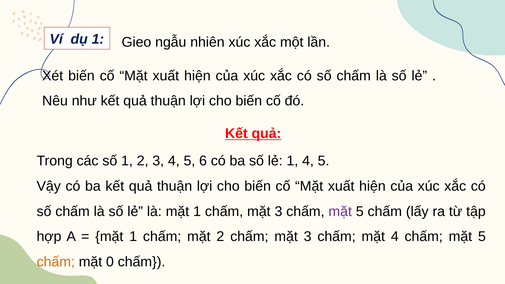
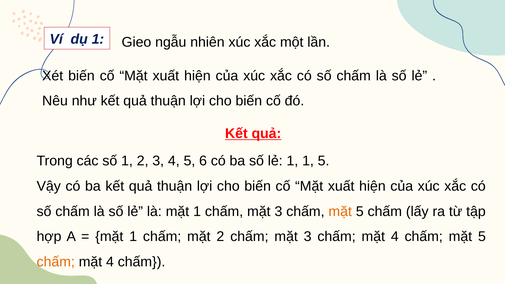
1 4: 4 -> 1
mặt at (340, 211) colour: purple -> orange
0 at (110, 262): 0 -> 4
